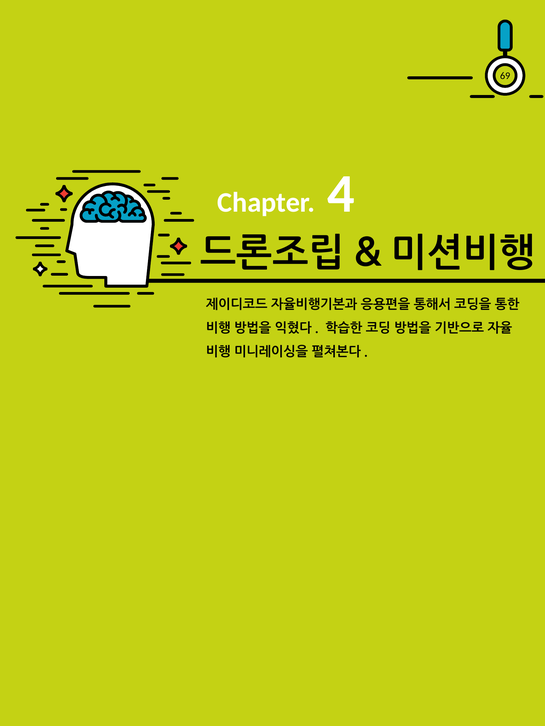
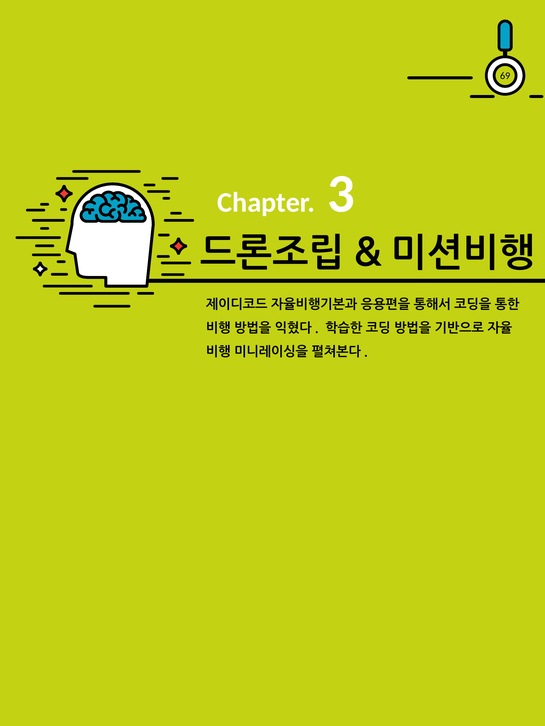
4: 4 -> 3
